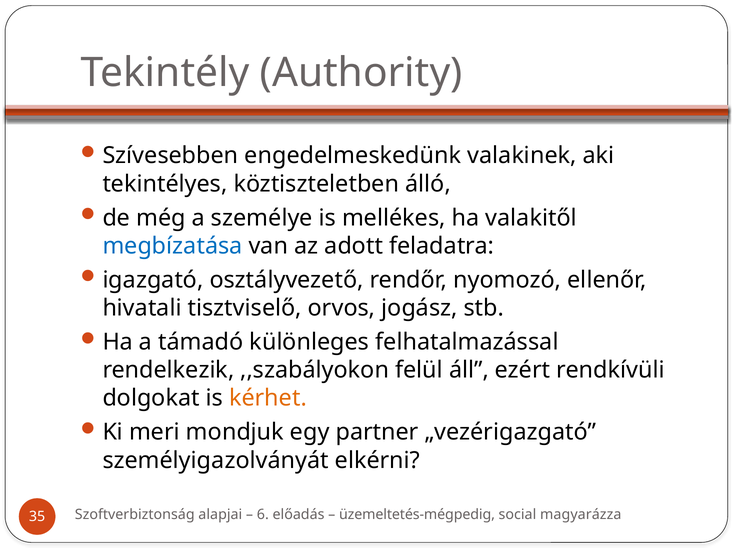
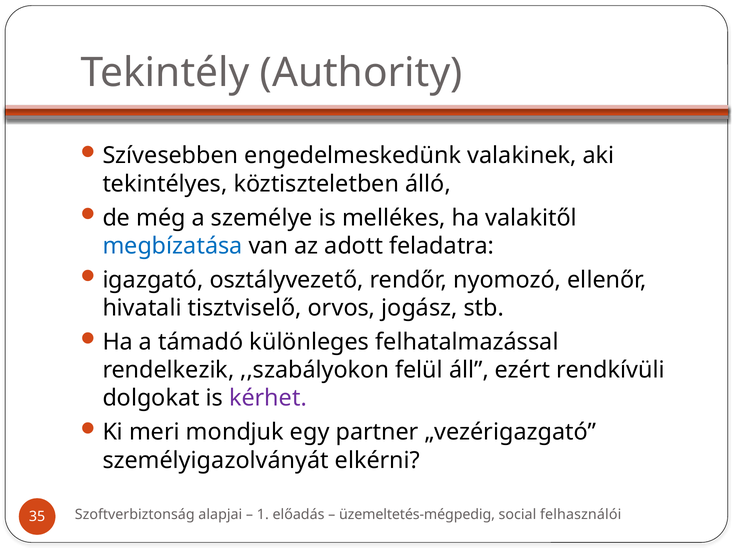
kérhet colour: orange -> purple
6: 6 -> 1
magyarázza: magyarázza -> felhasználói
